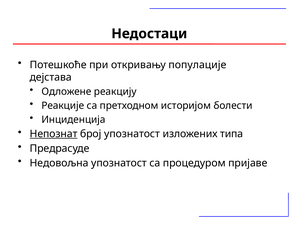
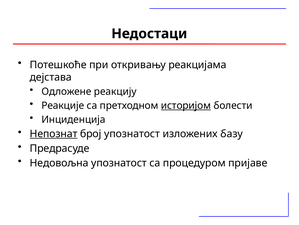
популације: популације -> реакцијама
историјом underline: none -> present
типа: типа -> базу
